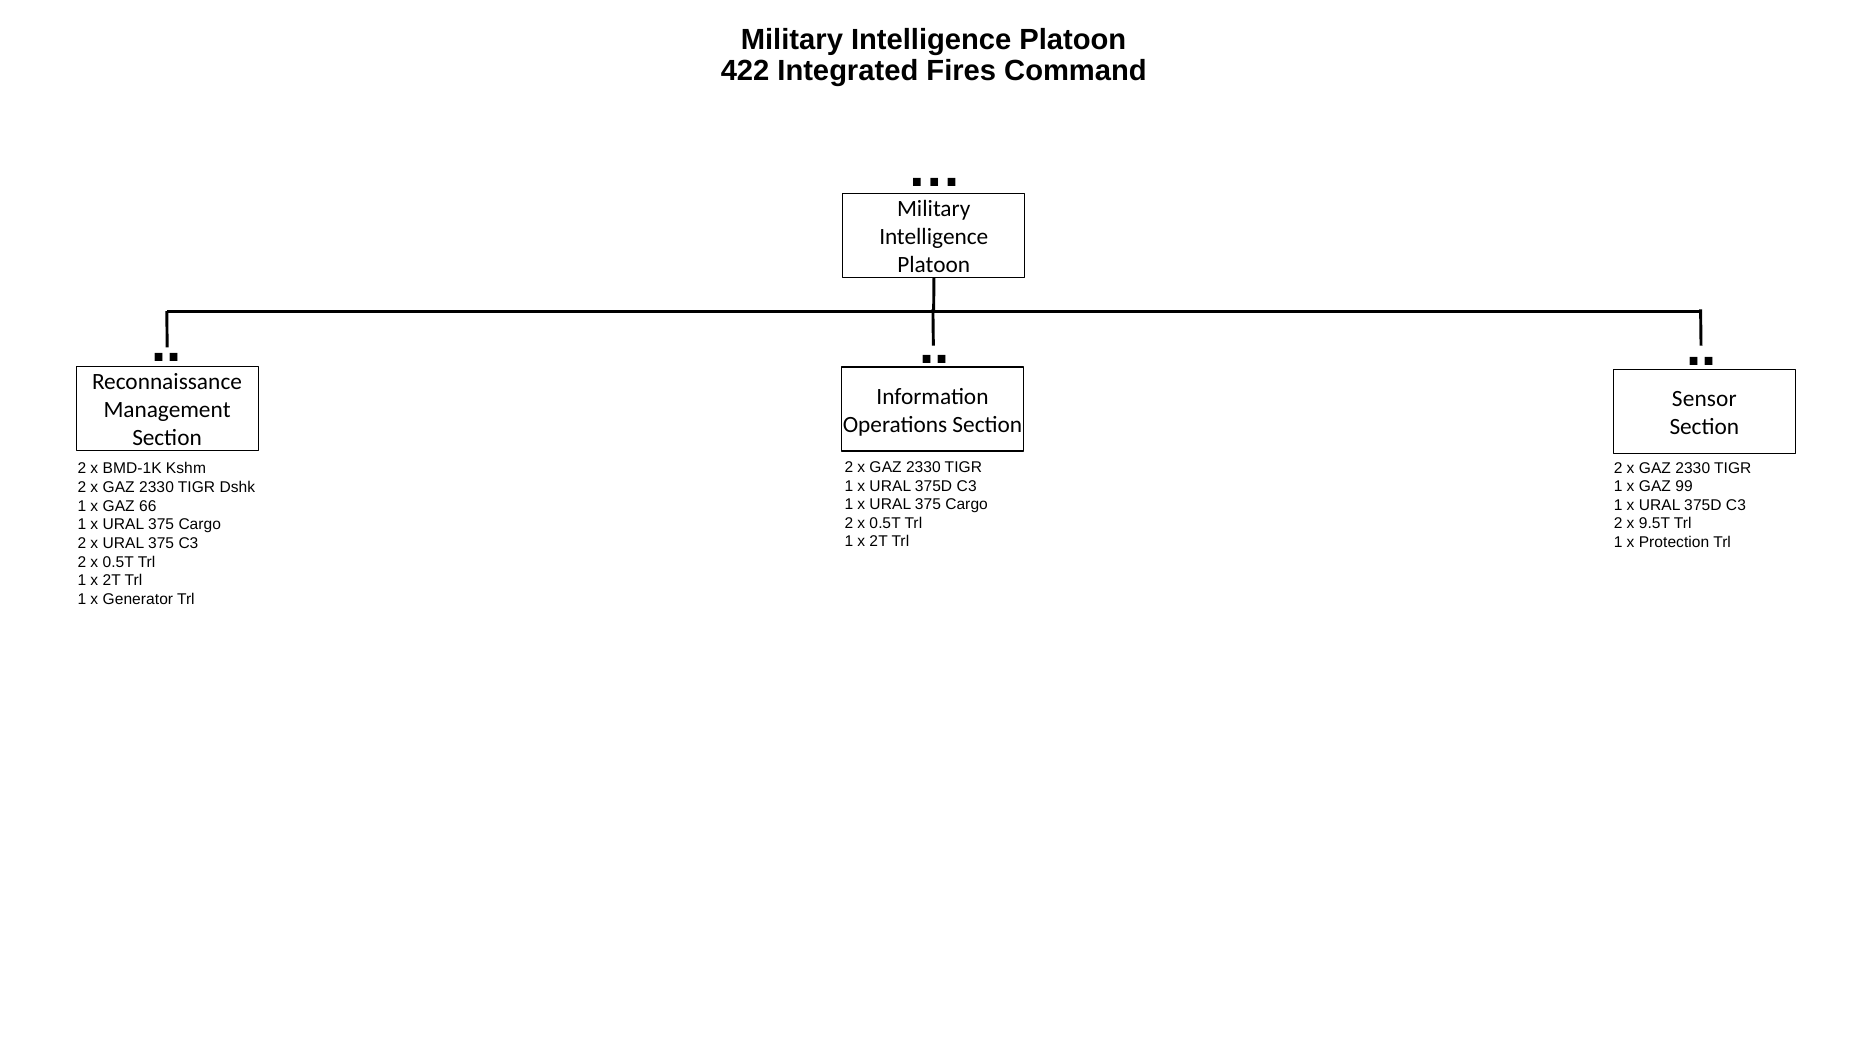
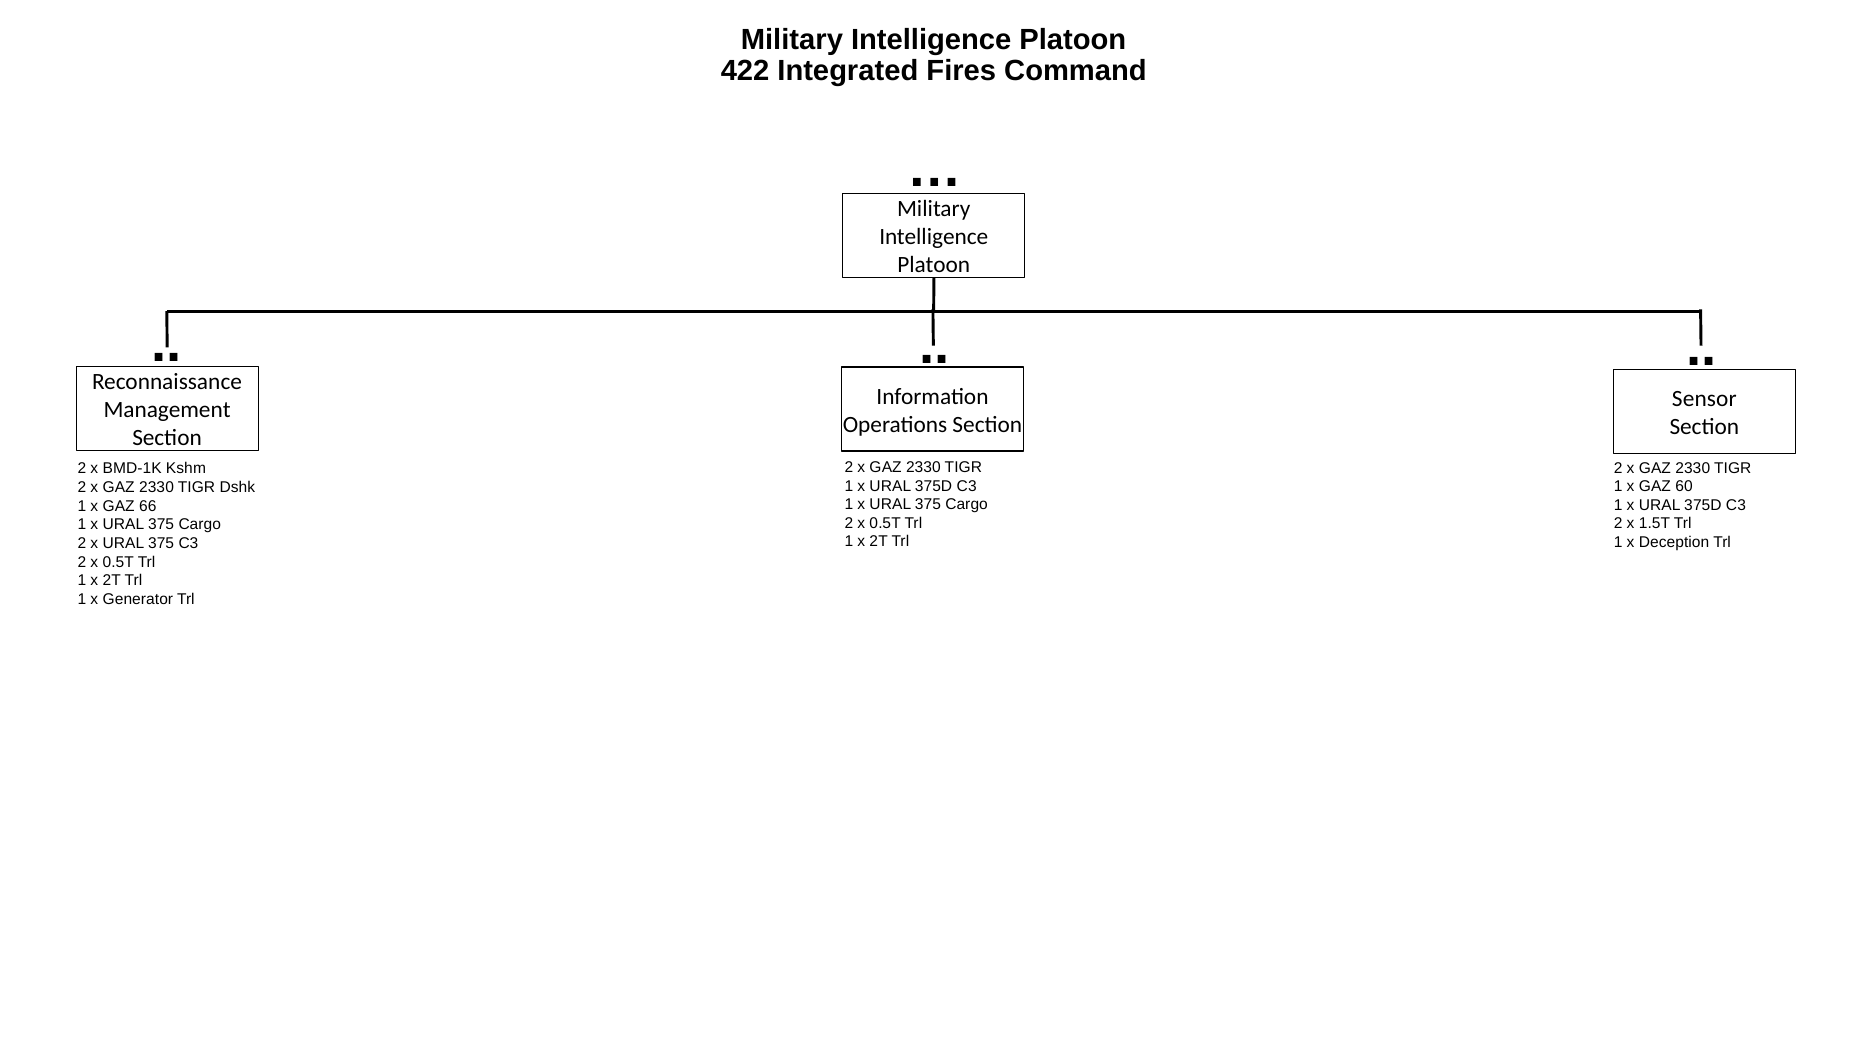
99: 99 -> 60
9.5T: 9.5T -> 1.5T
Protection: Protection -> Deception
